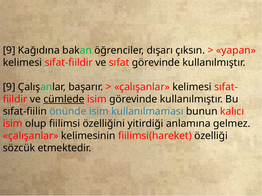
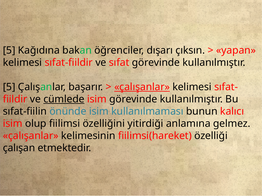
9 at (9, 50): 9 -> 5
9 at (9, 87): 9 -> 5
çalışanlar at (142, 87) underline: none -> present
sözcük: sözcük -> çalışan
